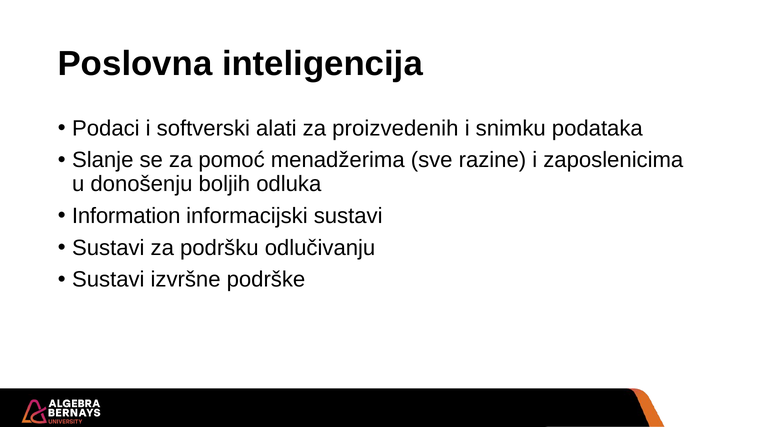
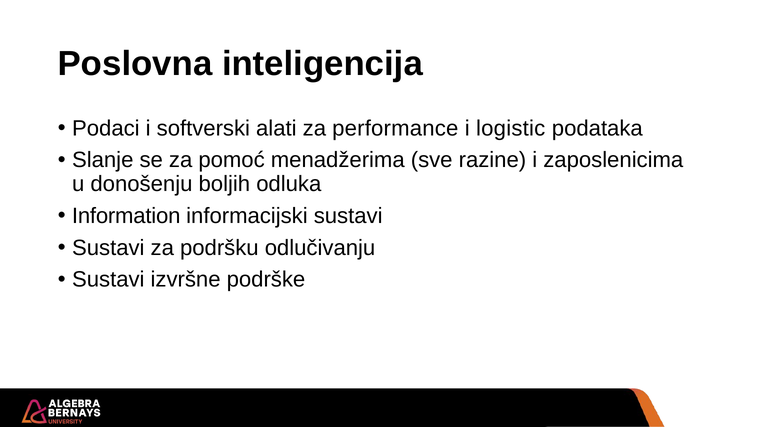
proizvedenih: proizvedenih -> performance
snimku: snimku -> logistic
